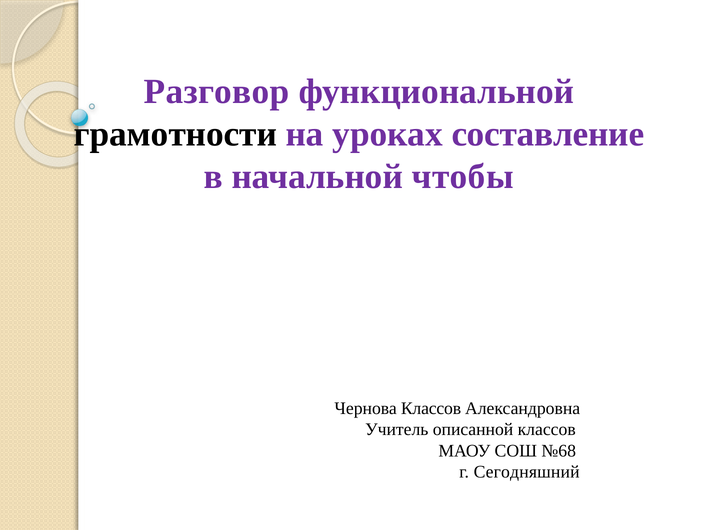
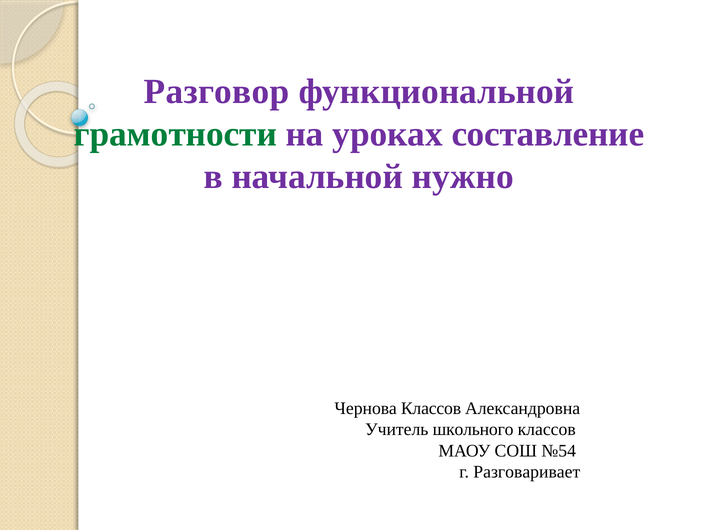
грамотности colour: black -> green
чтобы: чтобы -> нужно
описанной: описанной -> школьного
№68: №68 -> №54
Сегодняшний: Сегодняшний -> Разговаривает
